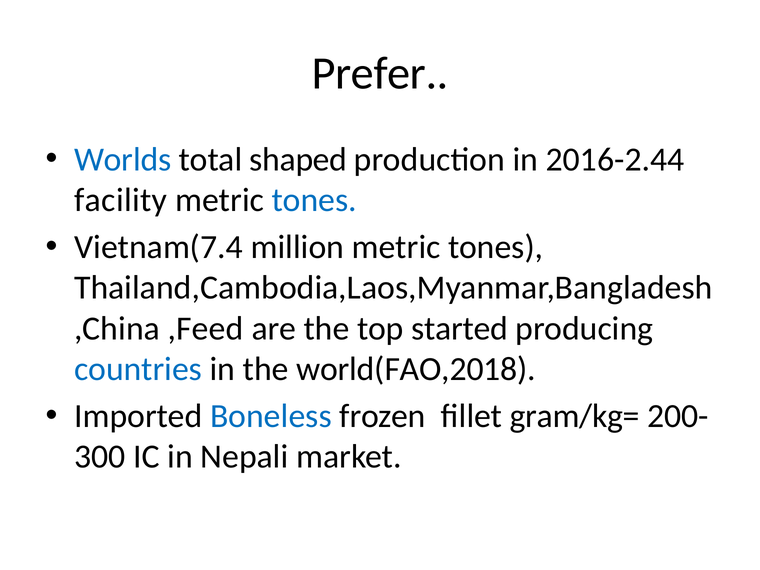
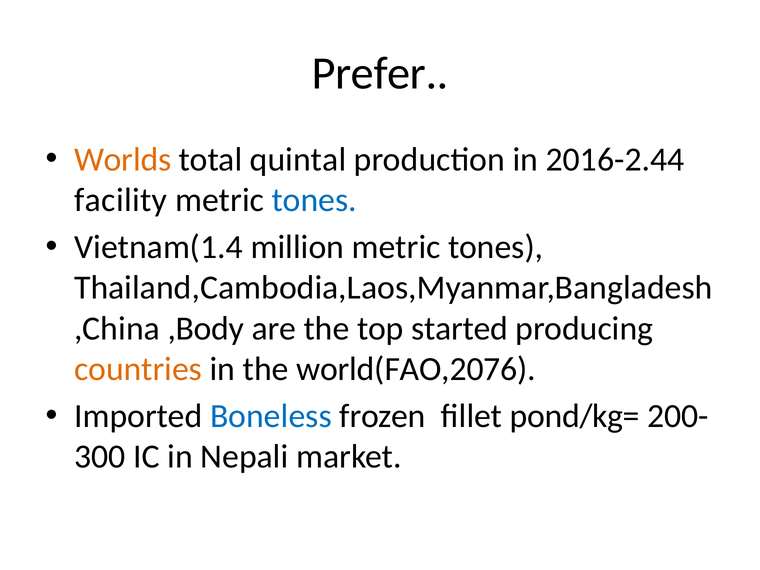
Worlds colour: blue -> orange
shaped: shaped -> quintal
Vietnam(7.4: Vietnam(7.4 -> Vietnam(1.4
,Feed: ,Feed -> ,Body
countries colour: blue -> orange
world(FAO,2018: world(FAO,2018 -> world(FAO,2076
gram/kg=: gram/kg= -> pond/kg=
